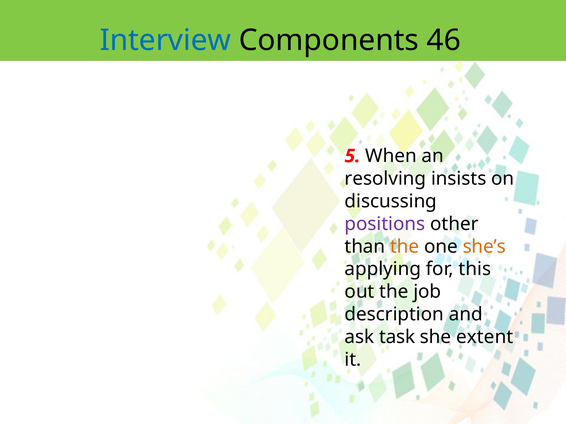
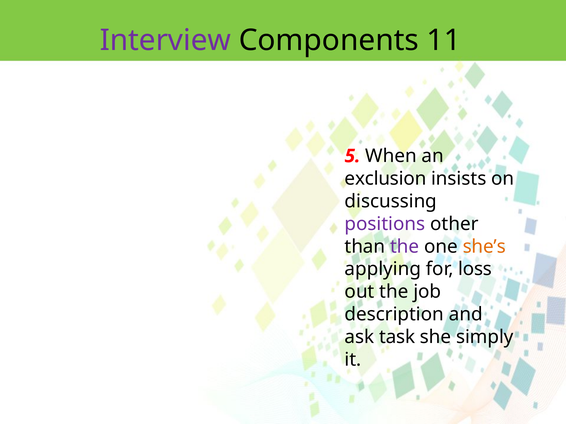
Interview colour: blue -> purple
46: 46 -> 11
resolving: resolving -> exclusion
the at (405, 247) colour: orange -> purple
this: this -> loss
extent: extent -> simply
